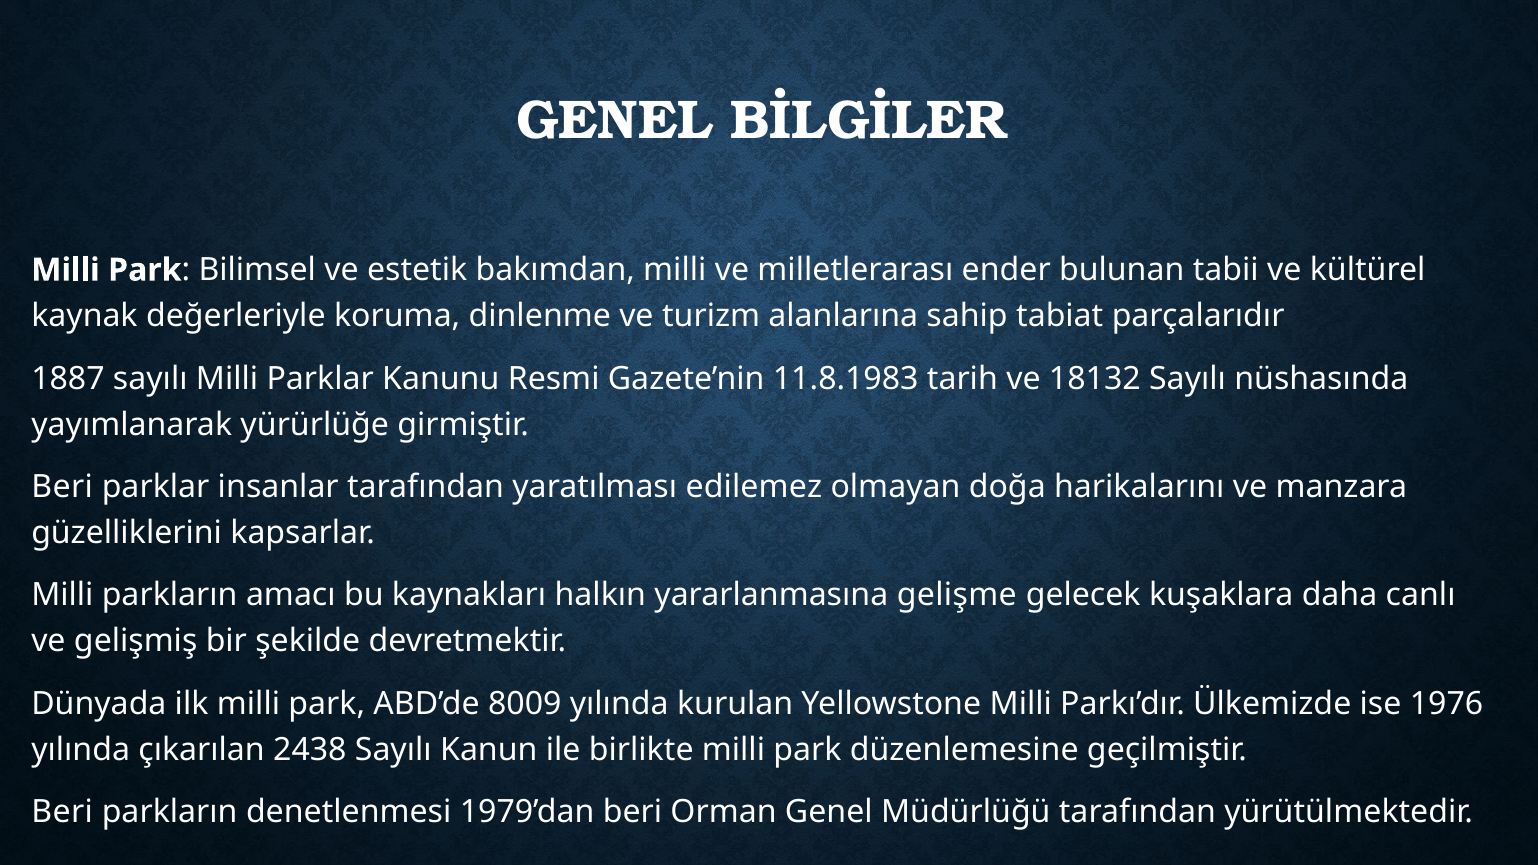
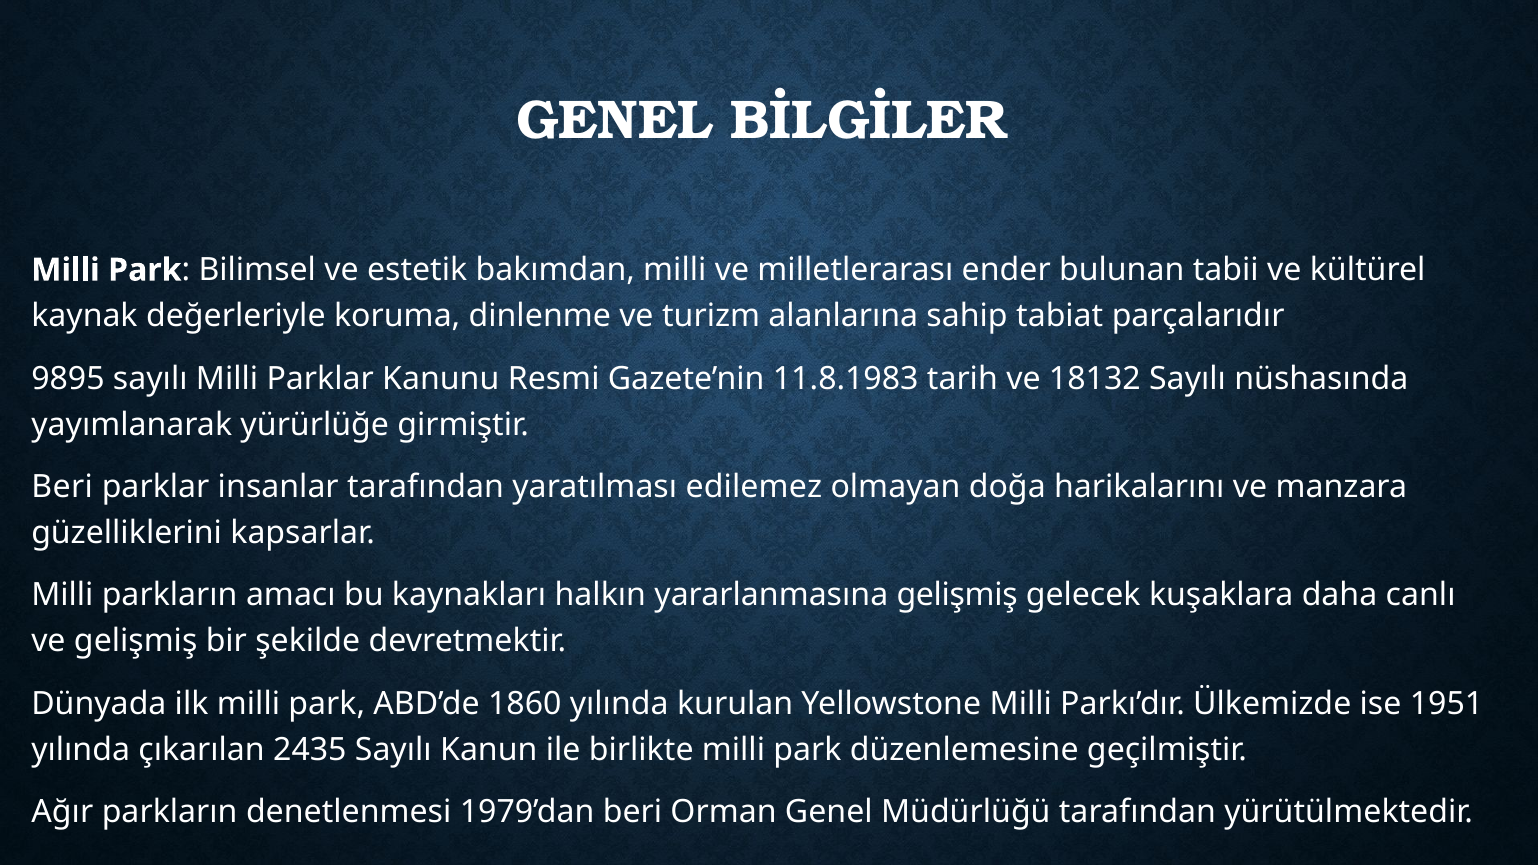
1887: 1887 -> 9895
yararlanmasına gelişme: gelişme -> gelişmiş
8009: 8009 -> 1860
1976: 1976 -> 1951
2438: 2438 -> 2435
Beri at (62, 812): Beri -> Ağır
